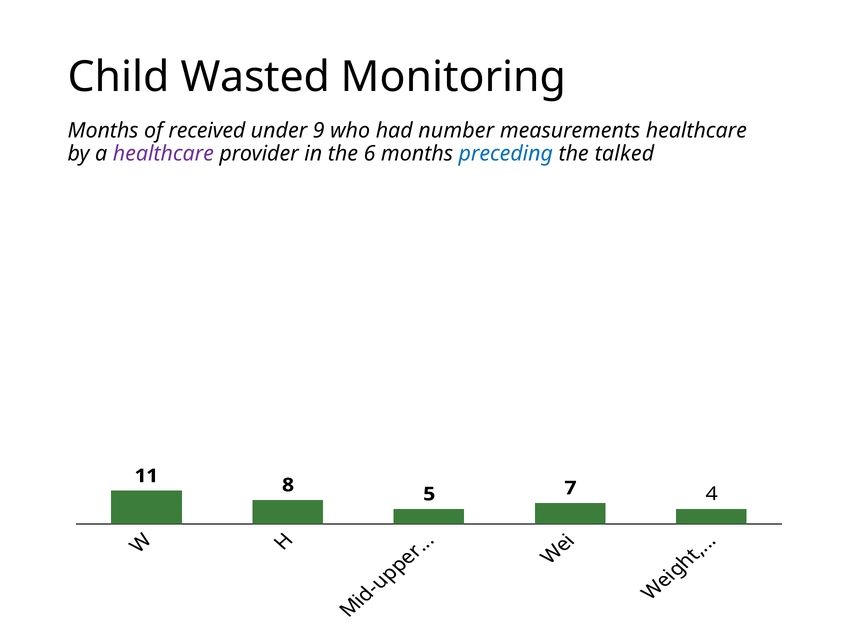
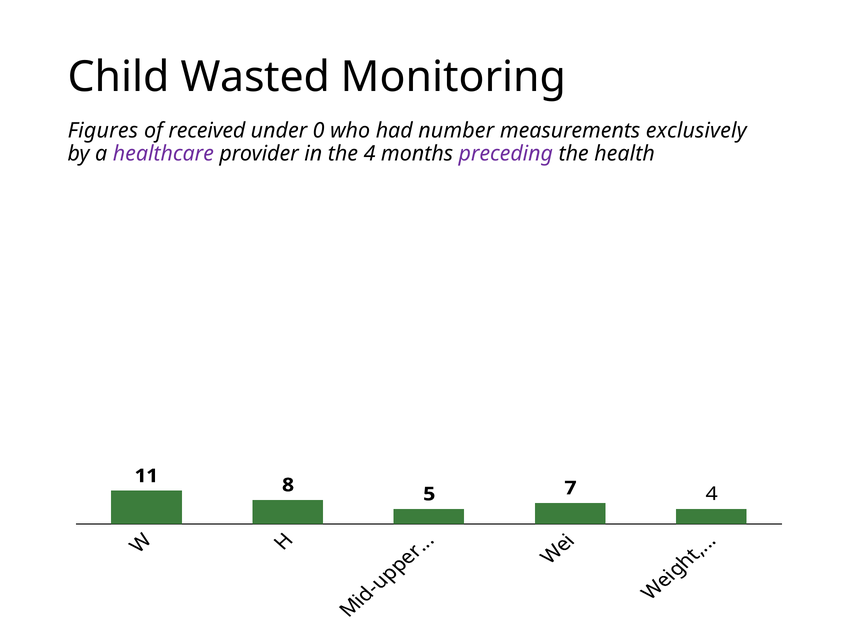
Months at (103, 130): Months -> Figures
9: 9 -> 0
measurements healthcare: healthcare -> exclusively
the 6: 6 -> 4
preceding colour: blue -> purple
talked: talked -> health
